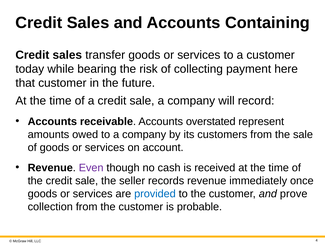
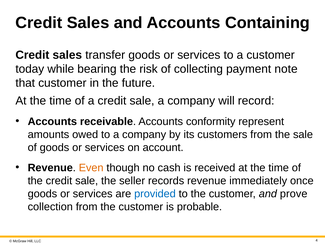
here: here -> note
overstated: overstated -> conformity
Even colour: purple -> orange
